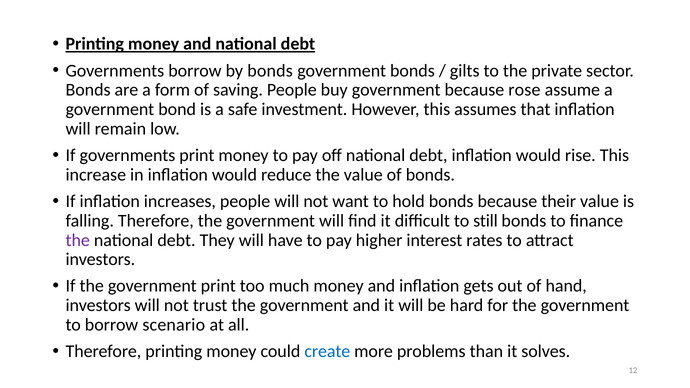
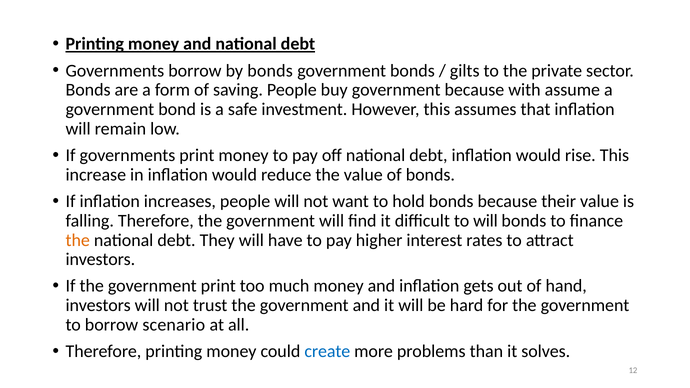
rose: rose -> with
to still: still -> will
the at (78, 240) colour: purple -> orange
